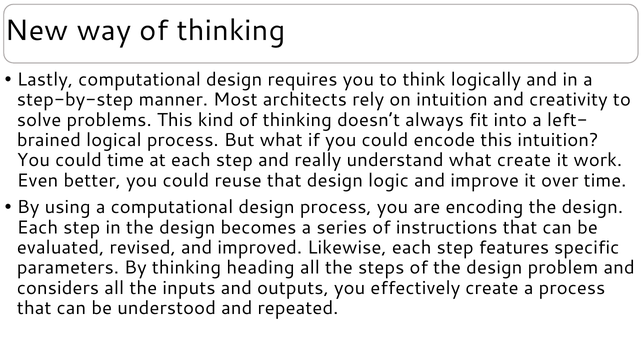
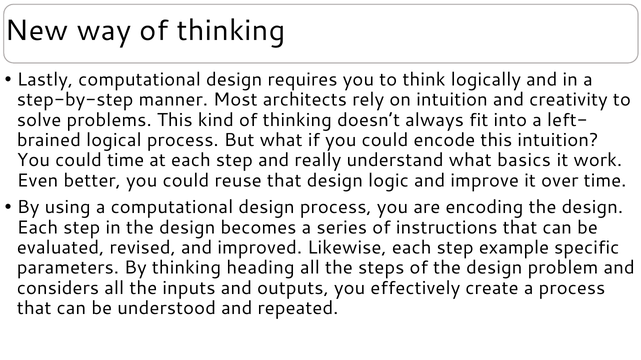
what create: create -> basics
features: features -> example
